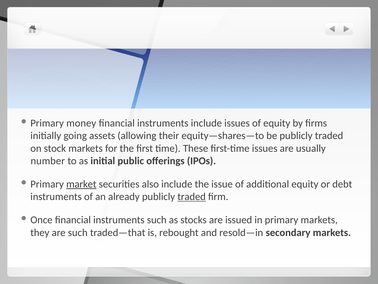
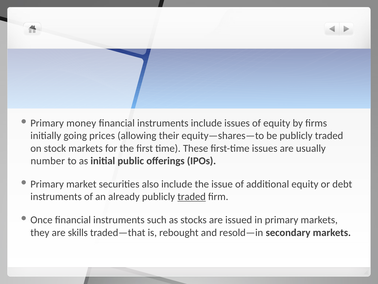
assets: assets -> prices
market underline: present -> none
are such: such -> skills
